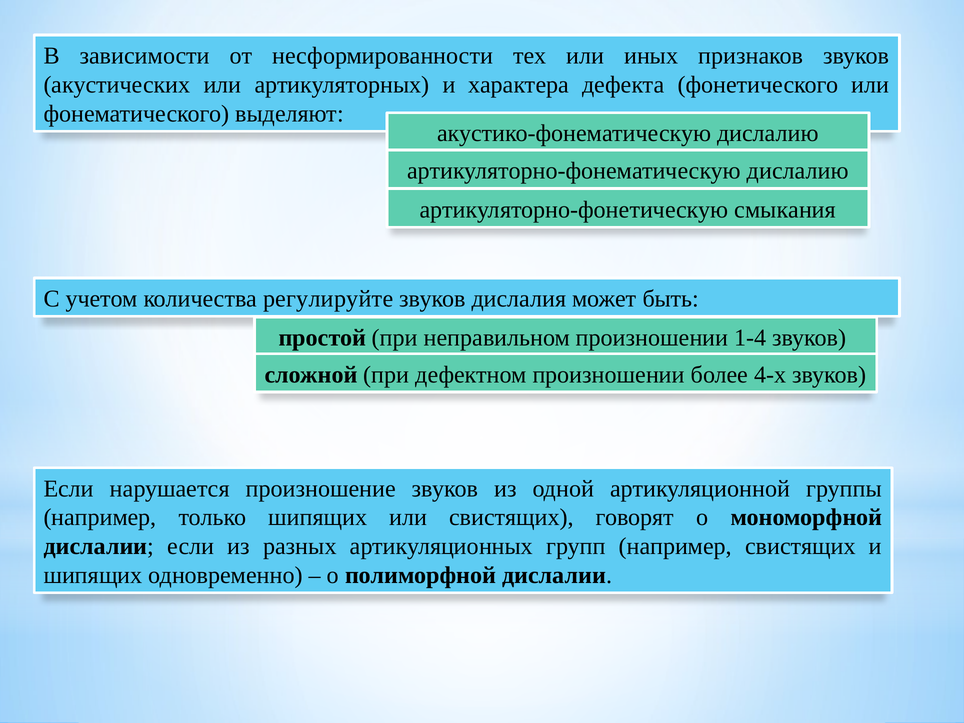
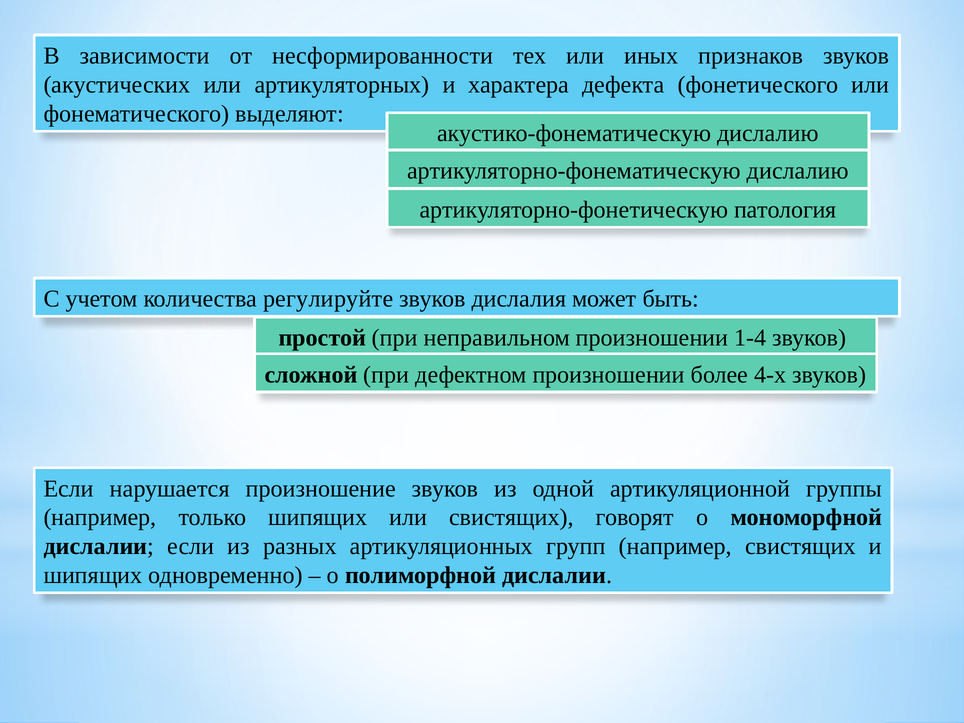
смыкания: смыкания -> патология
